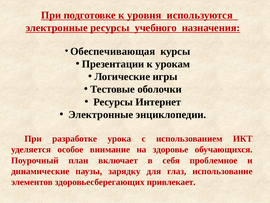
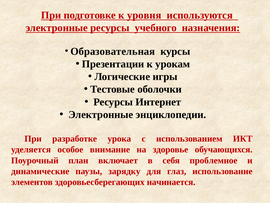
Обеспечивающая: Обеспечивающая -> Образовательная
привлекает: привлекает -> начинается
